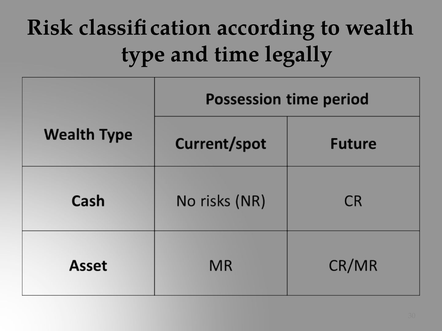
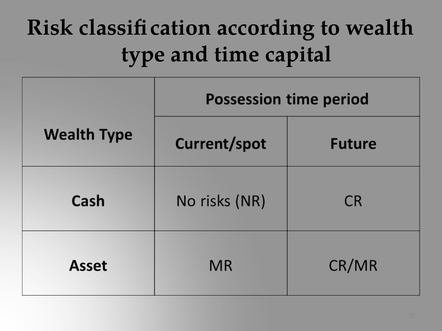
legally: legally -> capital
